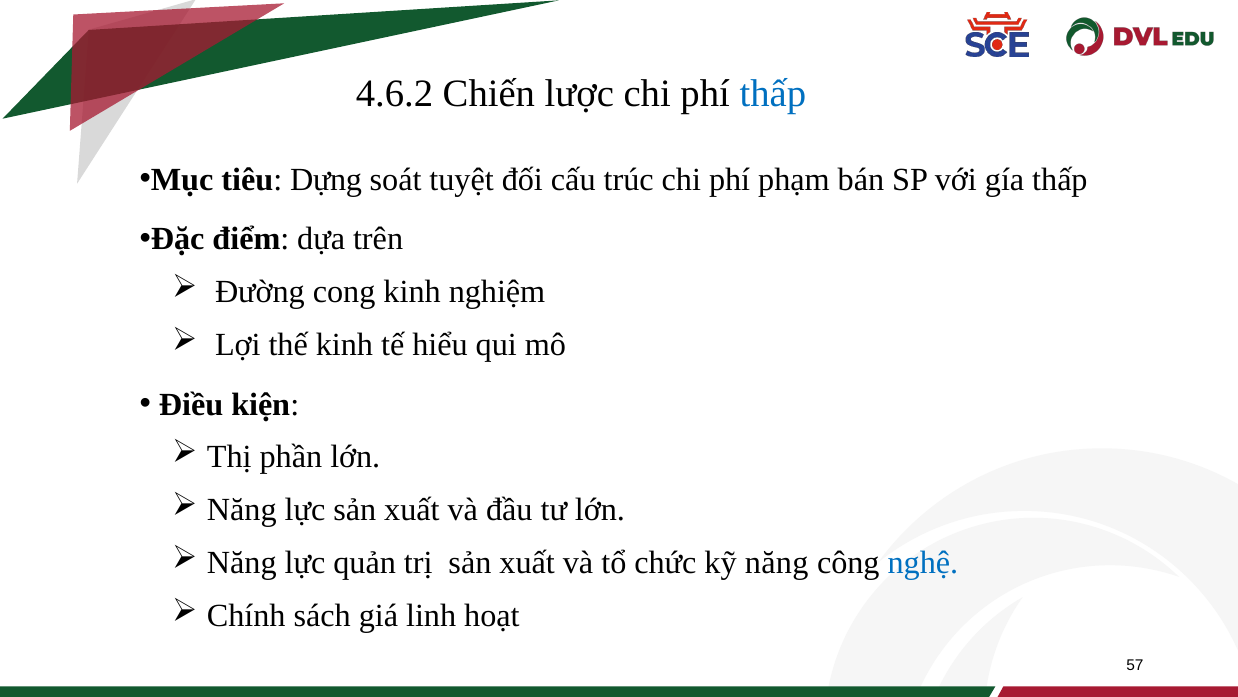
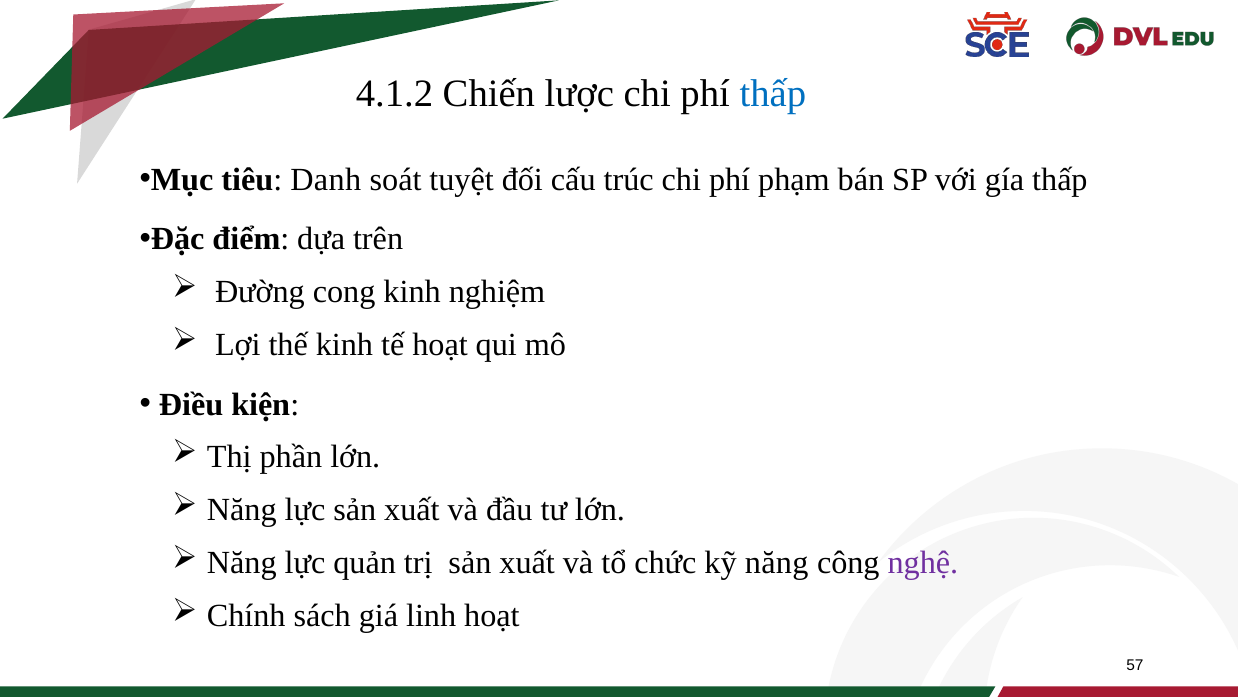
4.6.2: 4.6.2 -> 4.1.2
Dựng: Dựng -> Danh
tế hiểu: hiểu -> hoạt
nghệ colour: blue -> purple
